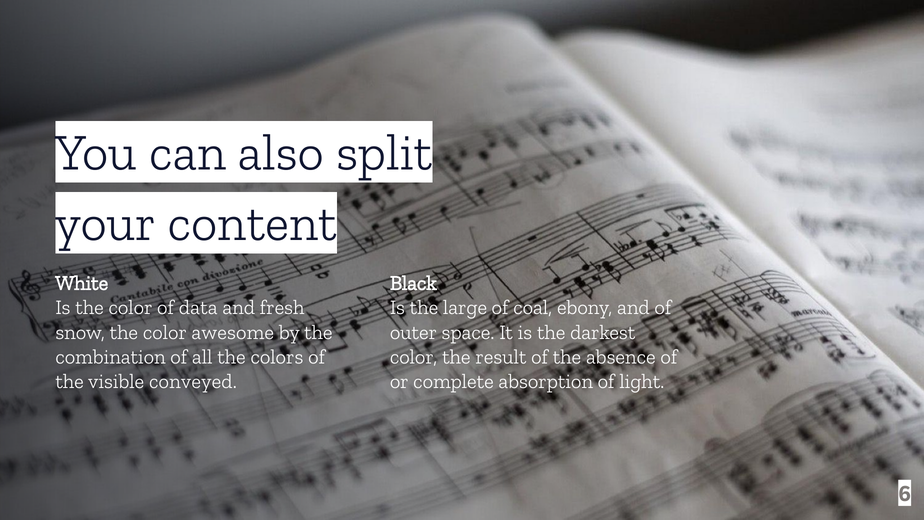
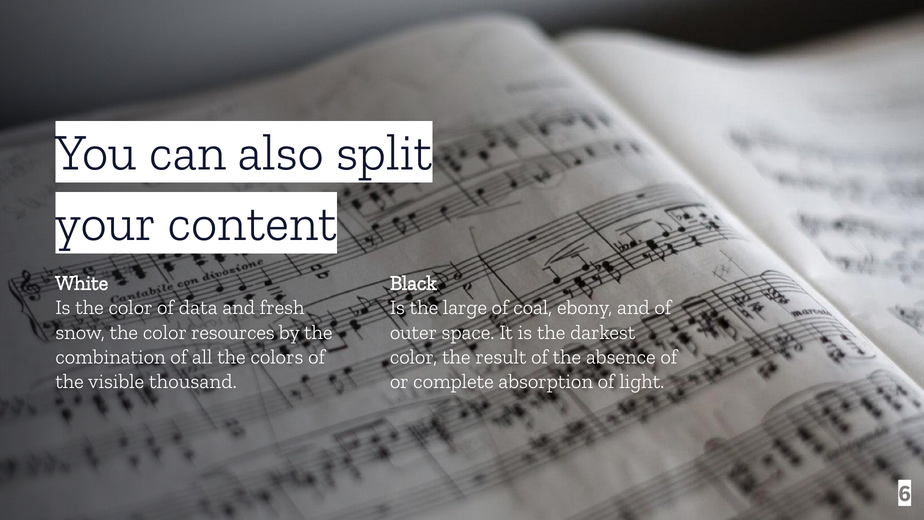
awesome: awesome -> resources
conveyed: conveyed -> thousand
